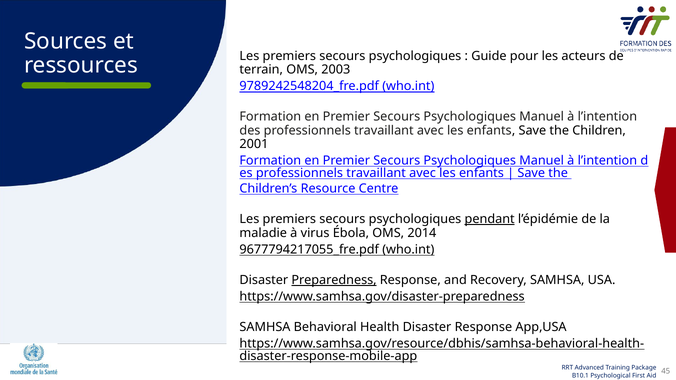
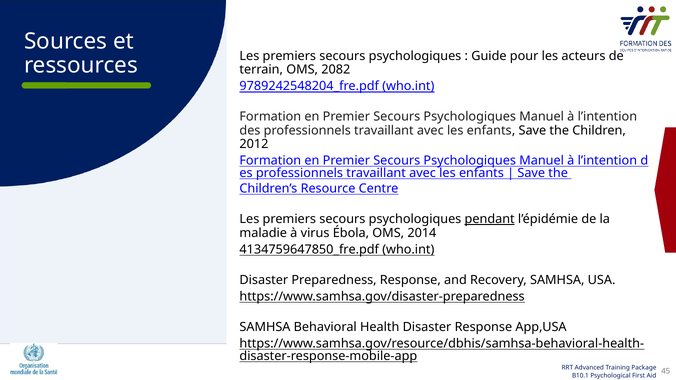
2003: 2003 -> 2082
2001: 2001 -> 2012
9677794217055_fre.pdf: 9677794217055_fre.pdf -> 4134759647850_fre.pdf
Preparedness underline: present -> none
